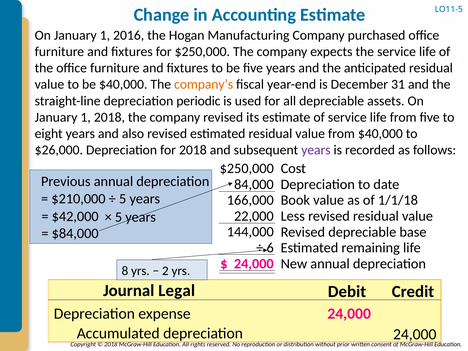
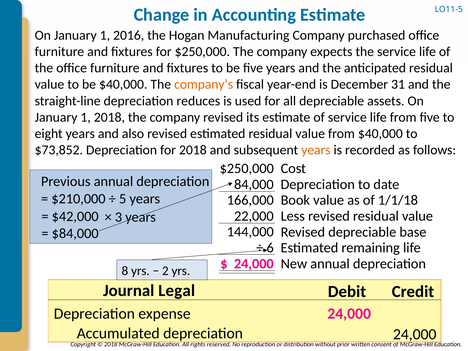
periodic: periodic -> reduces
$26,000: $26,000 -> $73,852
years at (316, 150) colour: purple -> orange
5 at (119, 217): 5 -> 3
